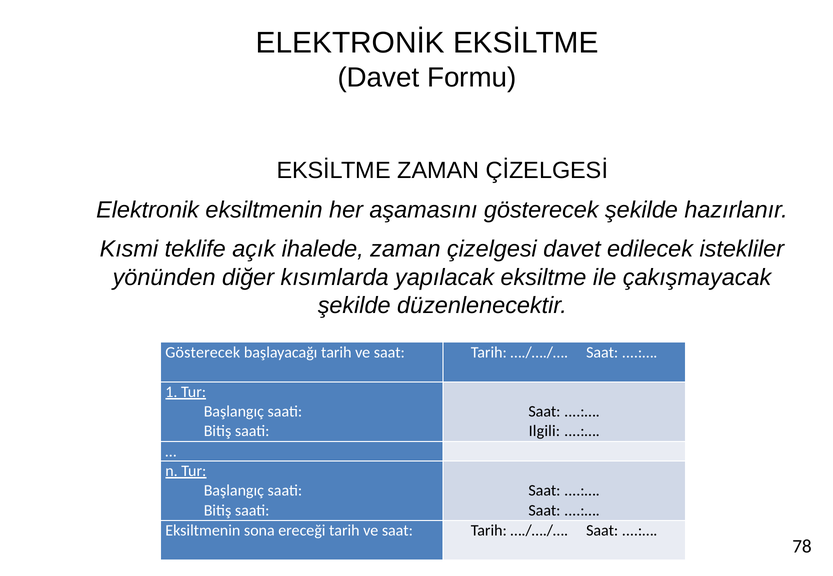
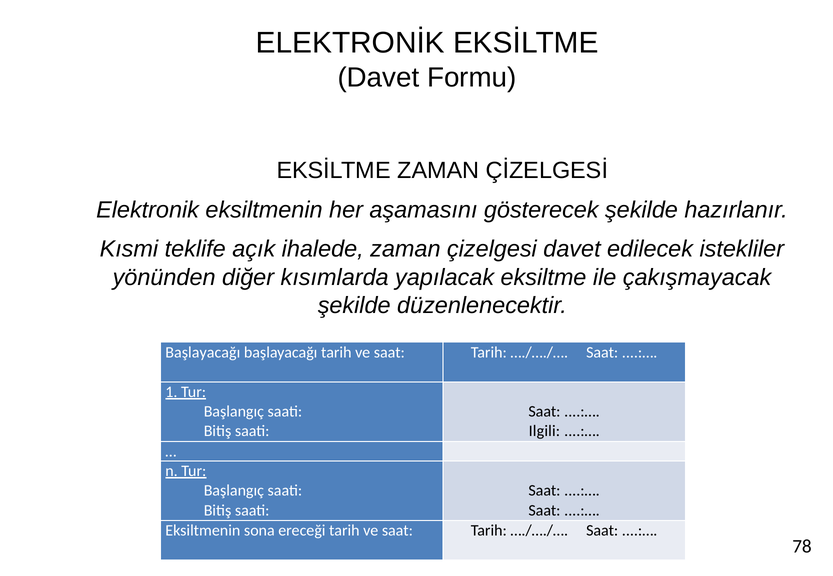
Gösterecek at (203, 353): Gösterecek -> Başlayacağı
